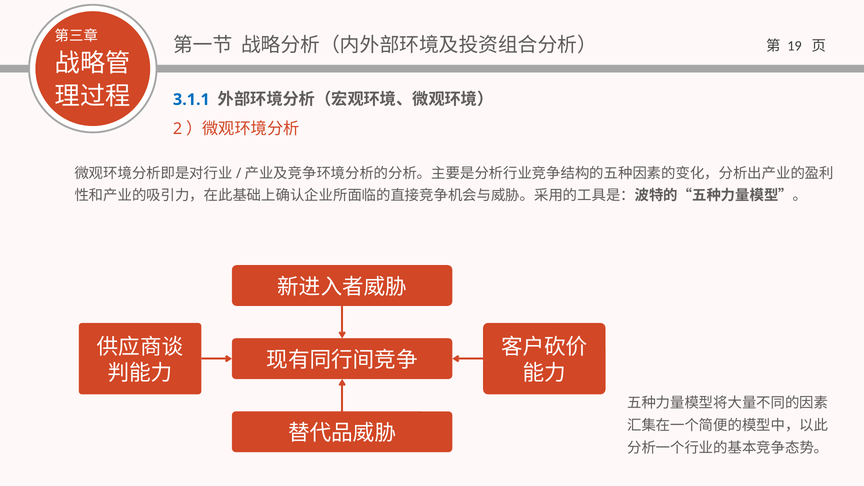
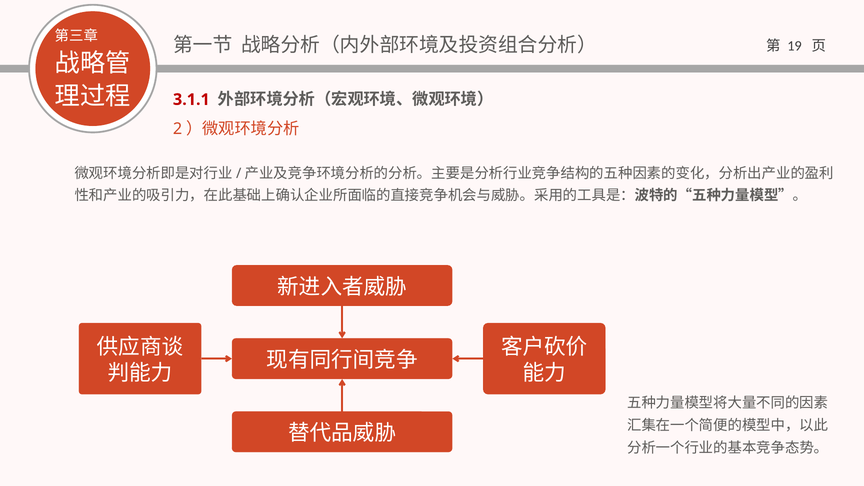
3.1.1 colour: blue -> red
